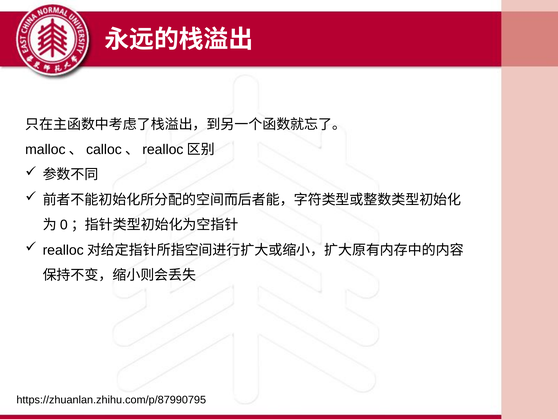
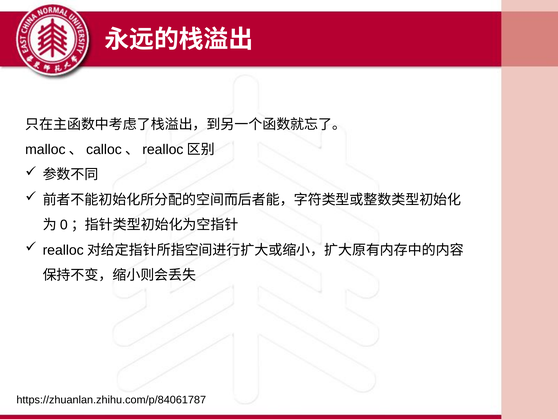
https://zhuanlan.zhihu.com/p/87990795: https://zhuanlan.zhihu.com/p/87990795 -> https://zhuanlan.zhihu.com/p/84061787
